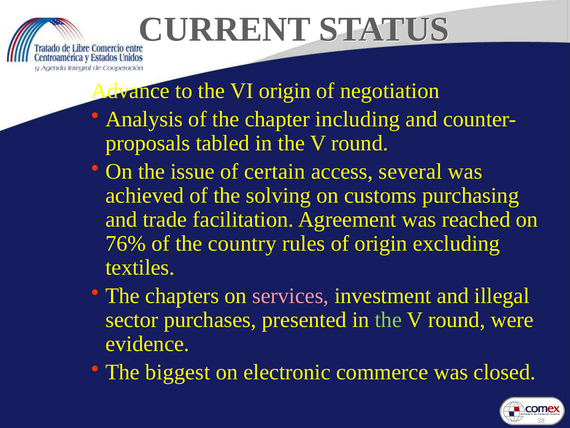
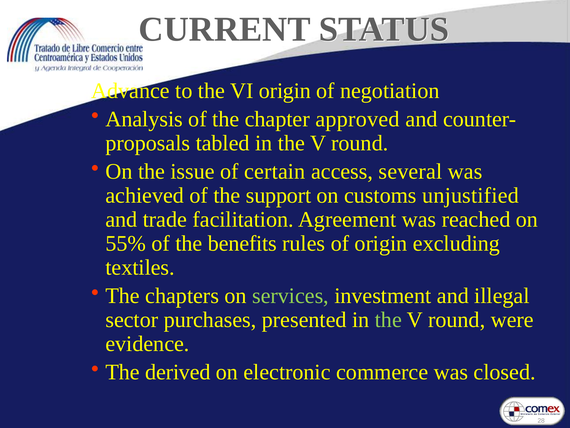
including: including -> approved
solving: solving -> support
purchasing: purchasing -> unjustified
76%: 76% -> 55%
country: country -> benefits
services colour: pink -> light green
biggest: biggest -> derived
